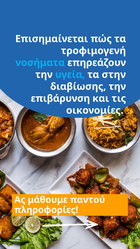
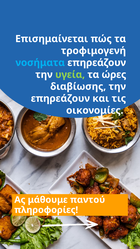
υγεία colour: light blue -> light green
στην: στην -> ώρες
επιβάρυνση at (60, 98): επιβάρυνση -> επηρεάζουν
